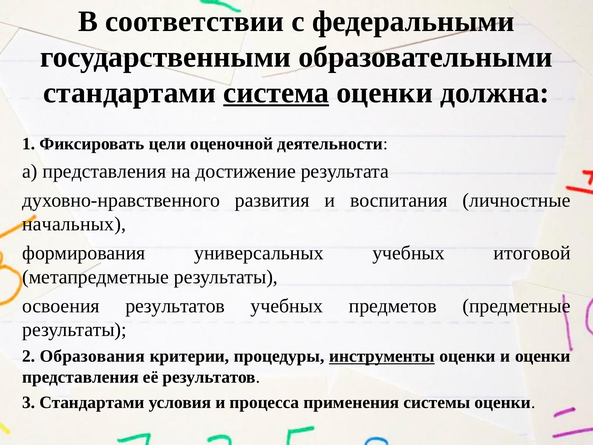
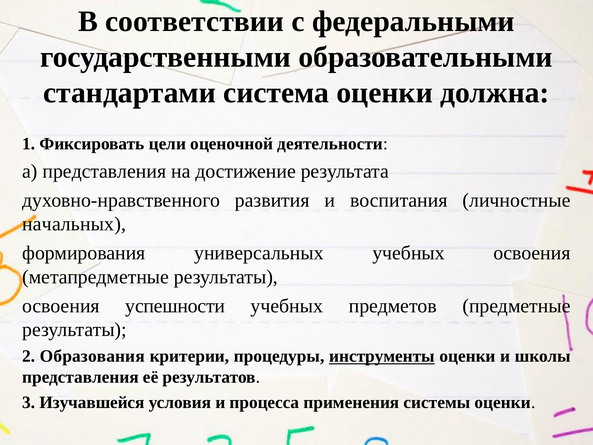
система underline: present -> none
учебных итоговой: итоговой -> освоения
освоения результатов: результатов -> успешности
и оценки: оценки -> школы
3 Стандартами: Стандартами -> Изучавшейся
